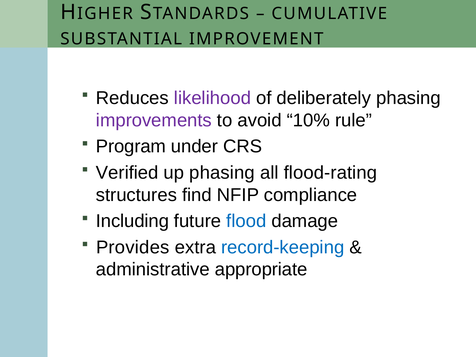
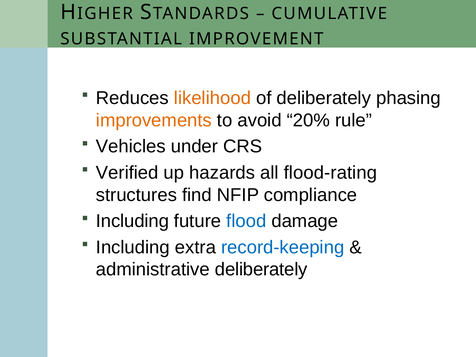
likelihood colour: purple -> orange
improvements colour: purple -> orange
10%: 10% -> 20%
Program: Program -> Vehicles
up phasing: phasing -> hazards
Provides at (133, 247): Provides -> Including
administrative appropriate: appropriate -> deliberately
